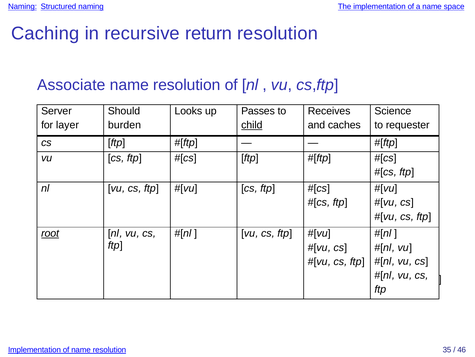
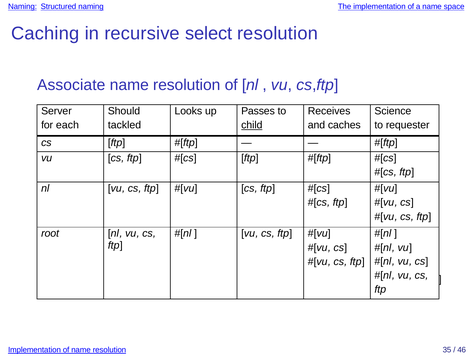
return: return -> select
layer: layer -> each
burden: burden -> tackled
root underline: present -> none
